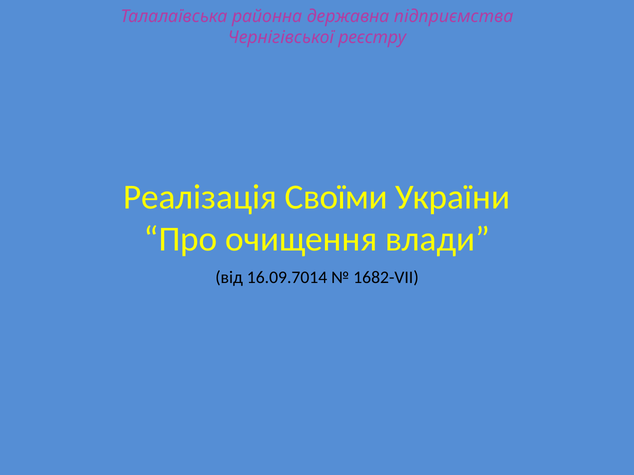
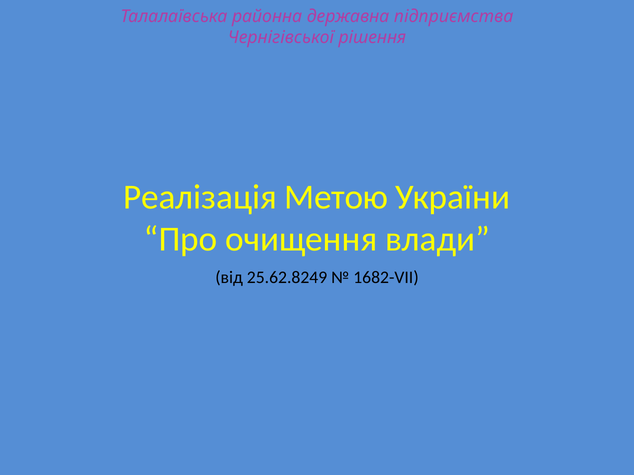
реєстру: реєстру -> рішення
Своїми: Своїми -> Метою
16.09.7014: 16.09.7014 -> 25.62.8249
